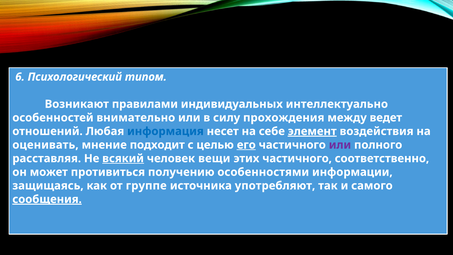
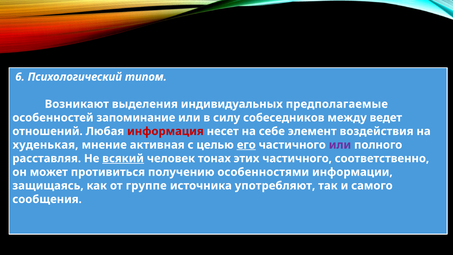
правилами: правилами -> выделения
интеллектуально: интеллектуально -> предполагаемые
внимательно: внимательно -> запоминание
прохождения: прохождения -> собеседников
информация colour: blue -> red
элемент underline: present -> none
оценивать: оценивать -> худенькая
подходит: подходит -> активная
вещи: вещи -> тонах
сообщения underline: present -> none
